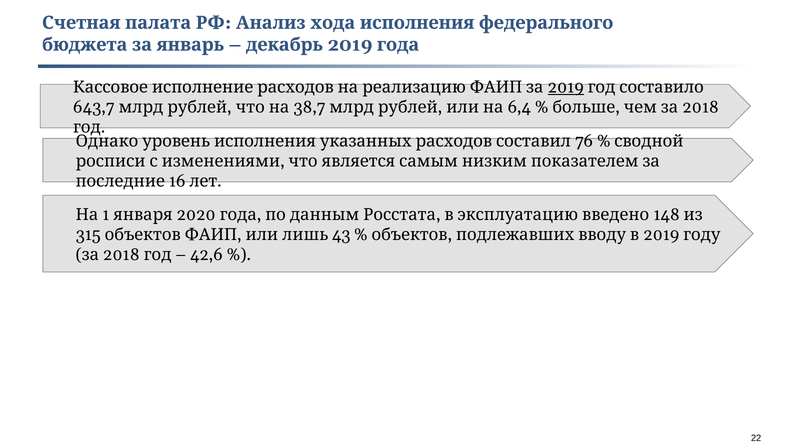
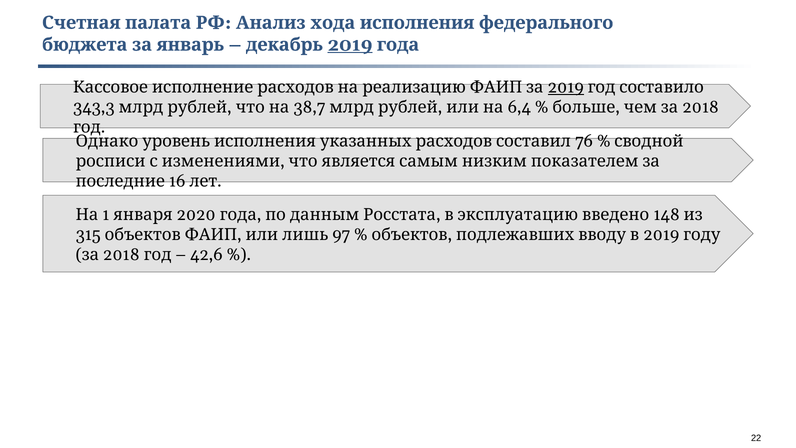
2019 at (350, 45) underline: none -> present
643,7: 643,7 -> 343,3
43: 43 -> 97
